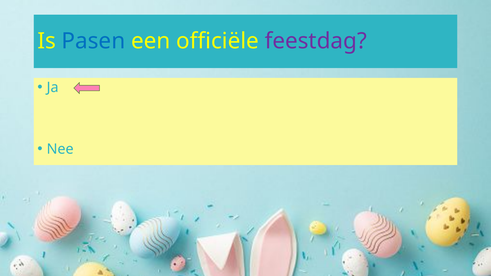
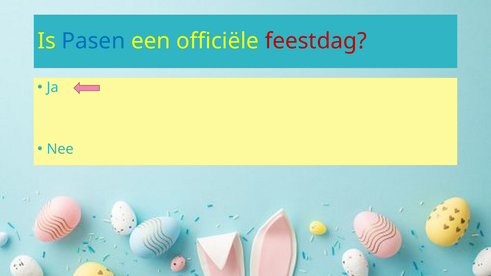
feestdag colour: purple -> red
